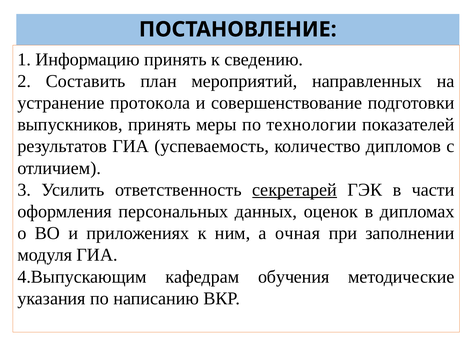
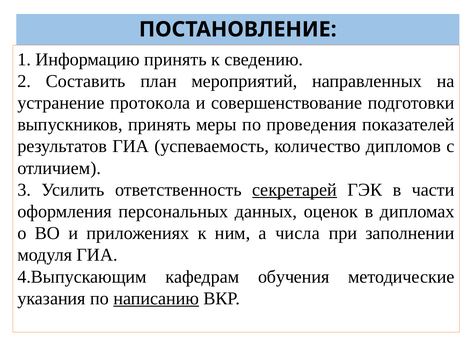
технологии: технологии -> проведения
очная: очная -> числа
написанию underline: none -> present
